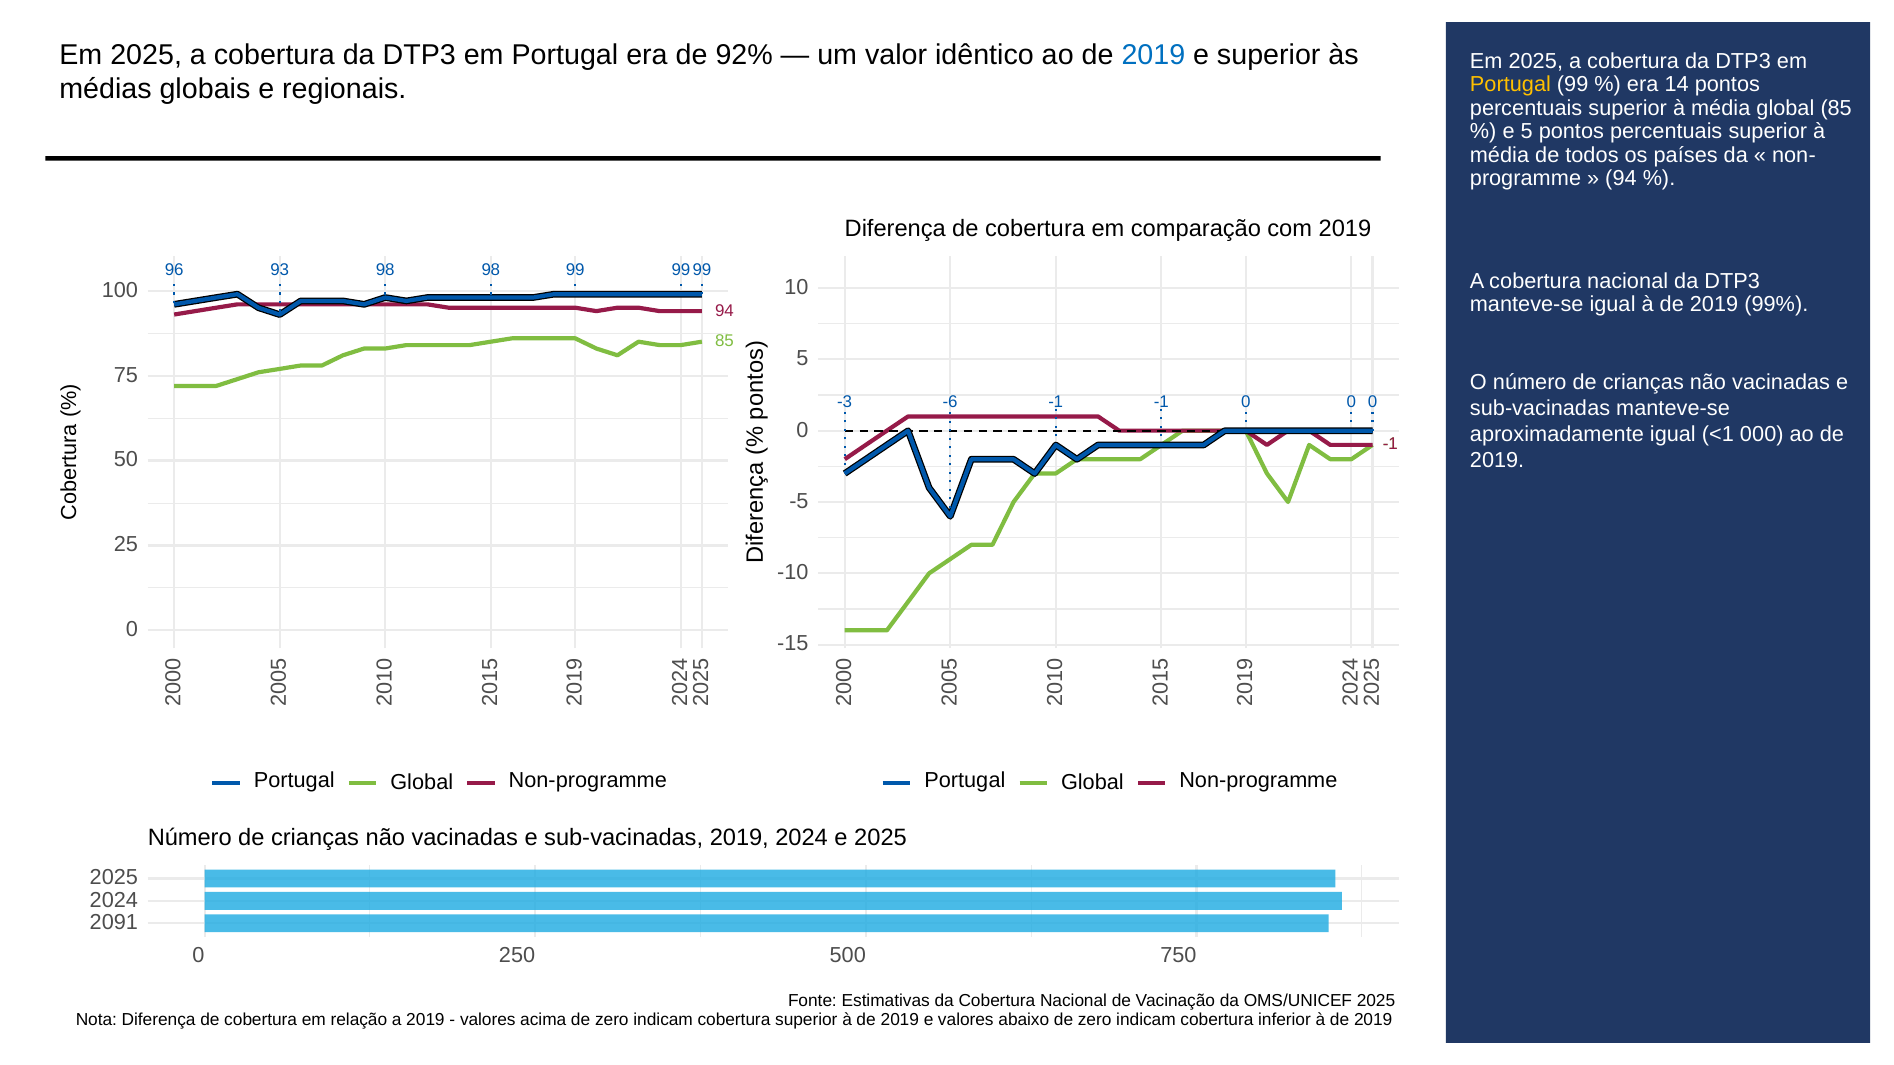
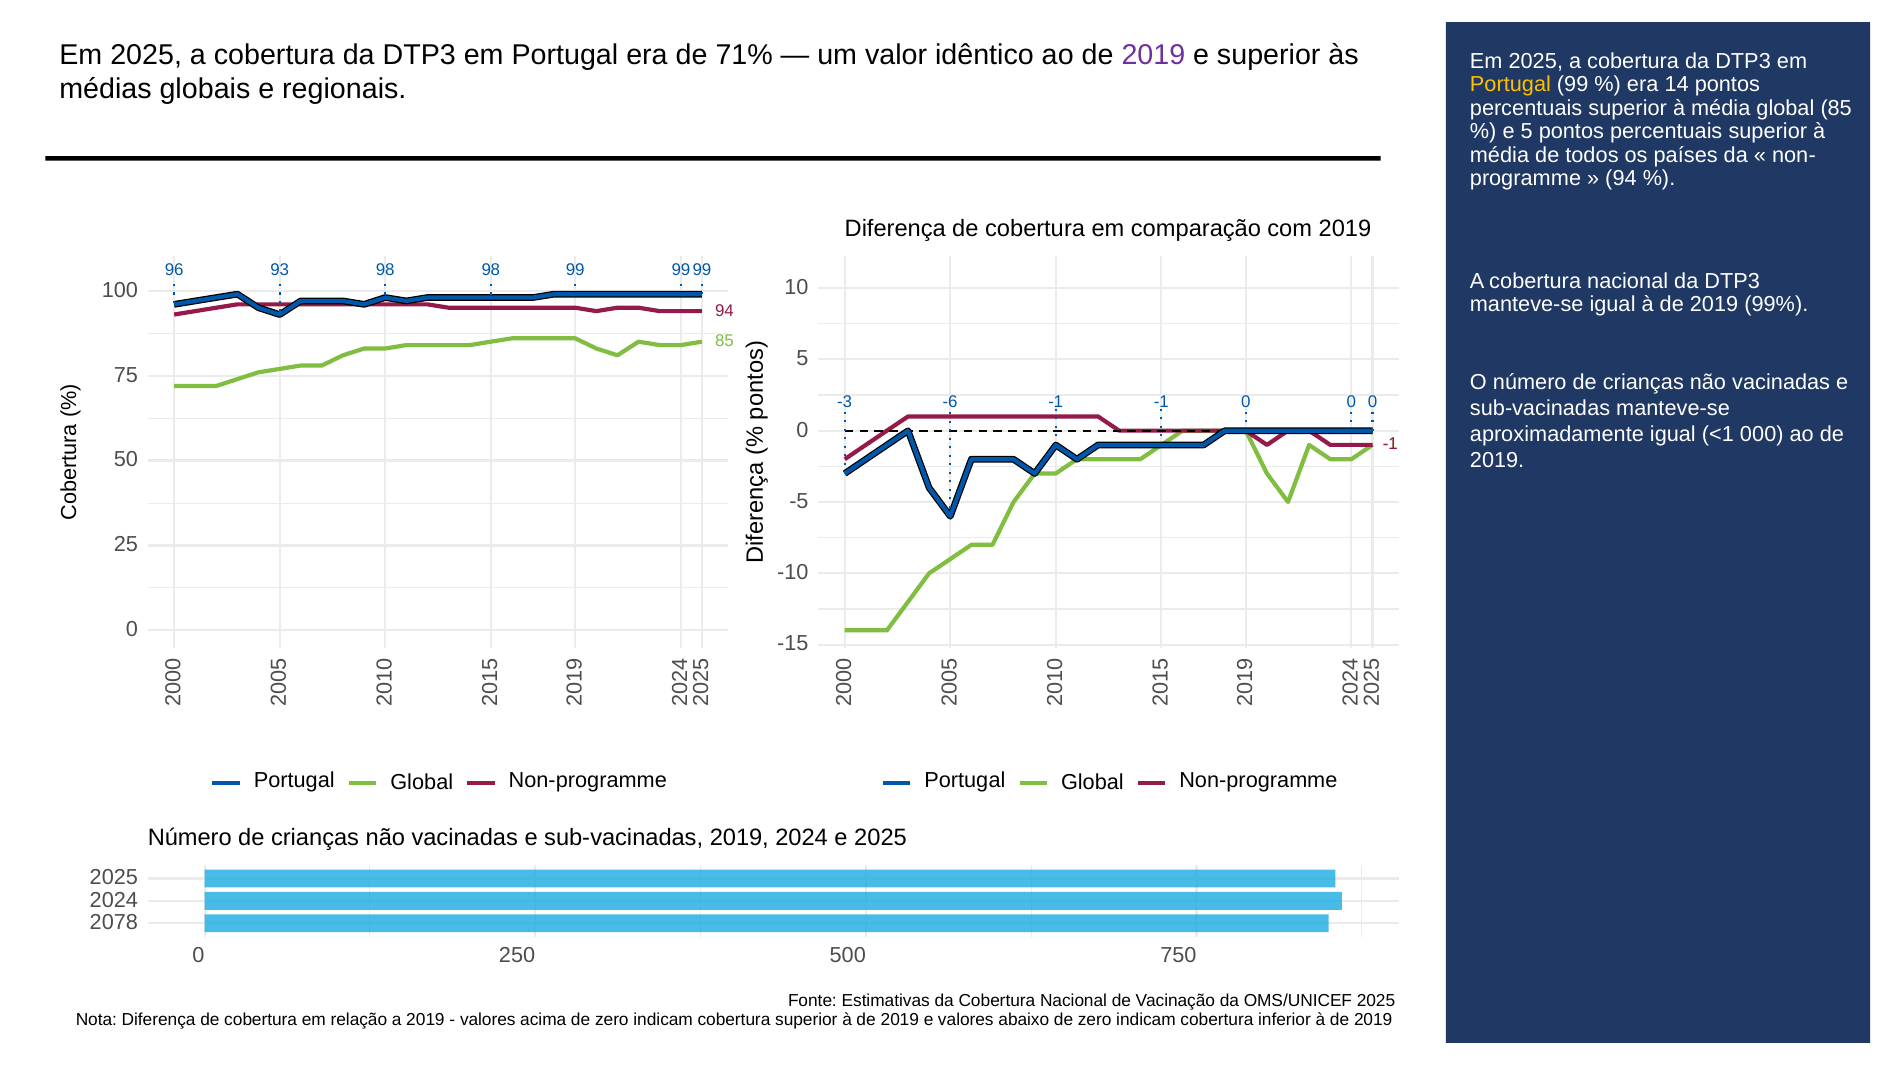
92%: 92% -> 71%
2019 at (1153, 55) colour: blue -> purple
2091: 2091 -> 2078
